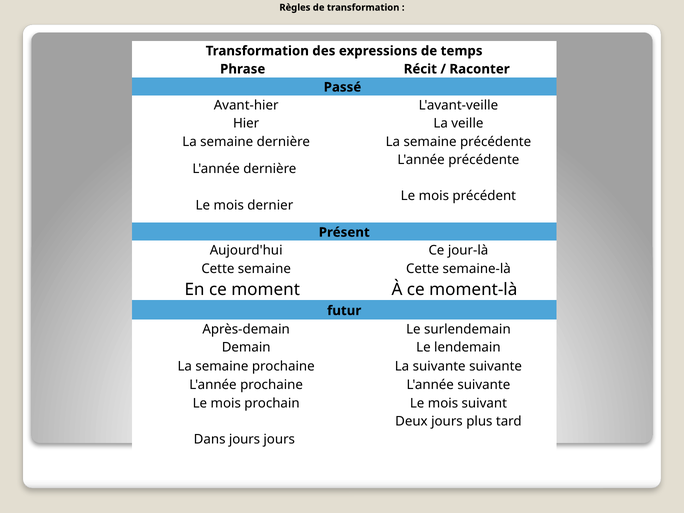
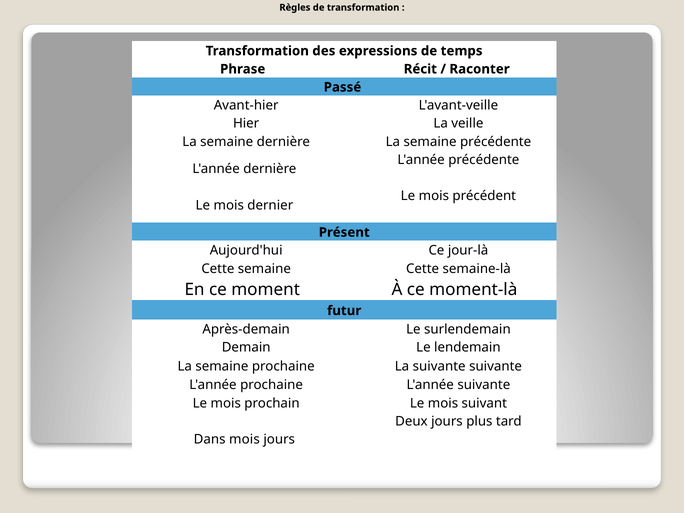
Dans jours: jours -> mois
